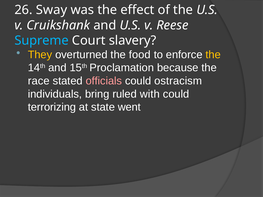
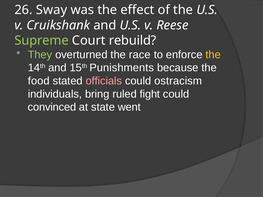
Supreme colour: light blue -> light green
slavery: slavery -> rebuild
They colour: yellow -> light green
food: food -> race
Proclamation: Proclamation -> Punishments
race: race -> food
with: with -> fight
terrorizing: terrorizing -> convinced
